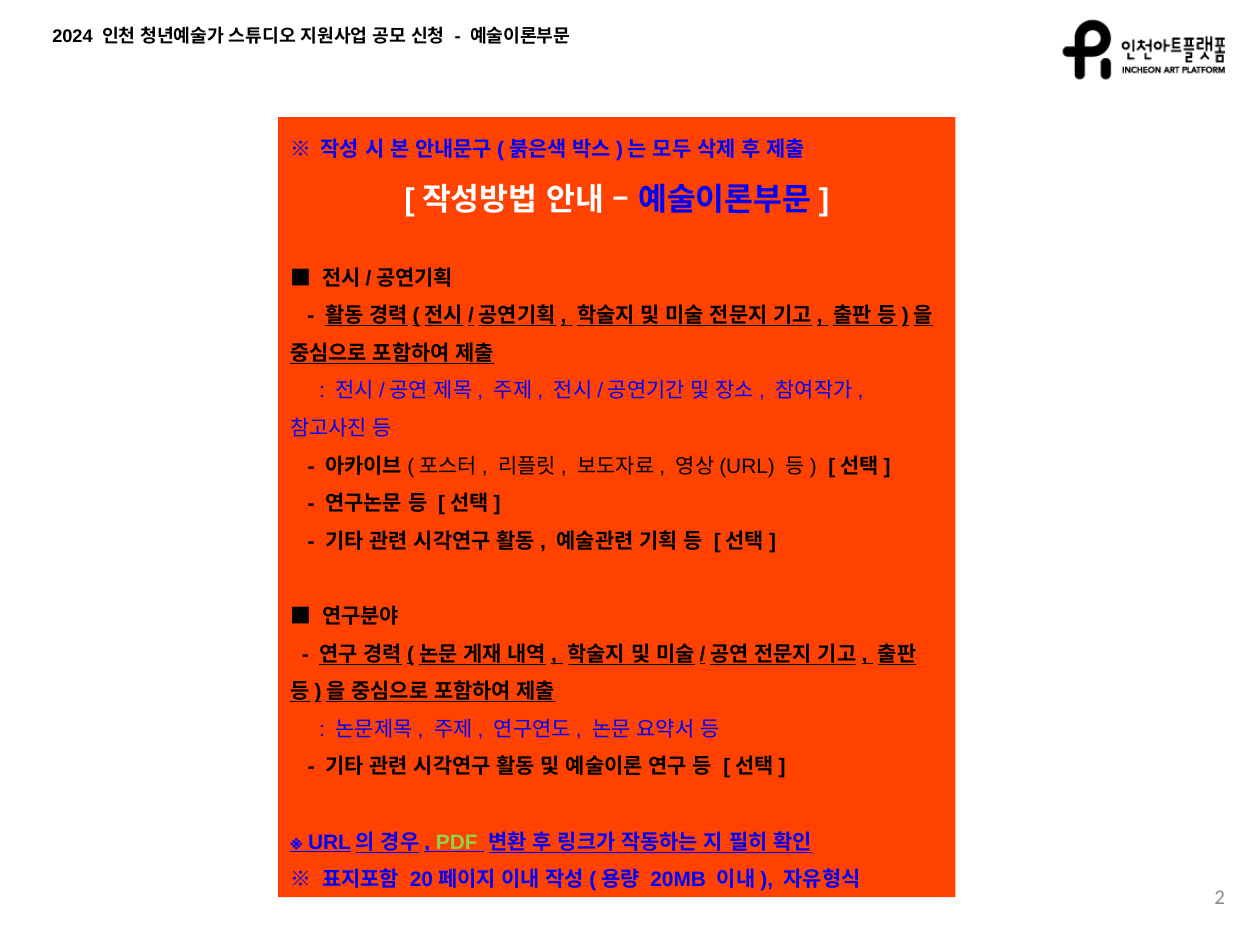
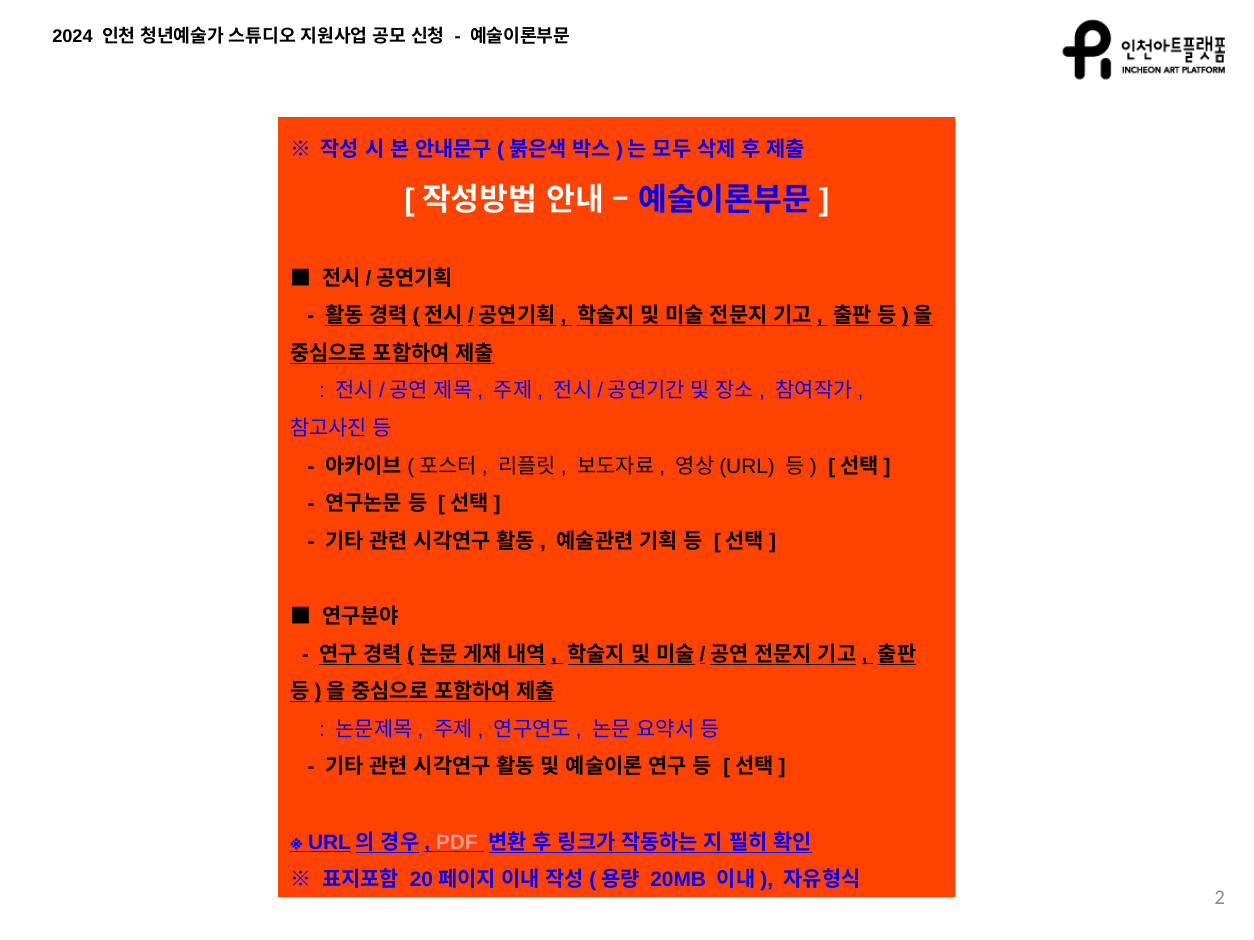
PDF colour: light green -> pink
